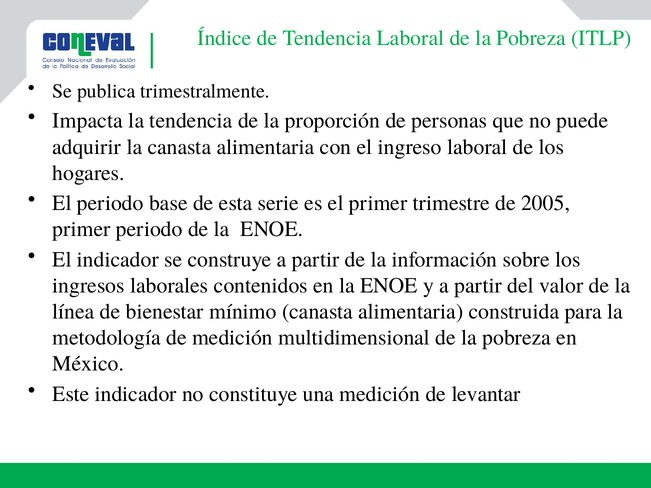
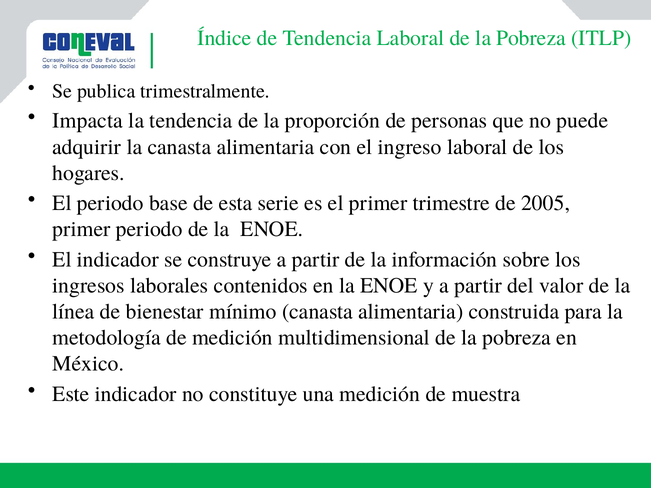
levantar: levantar -> muestra
